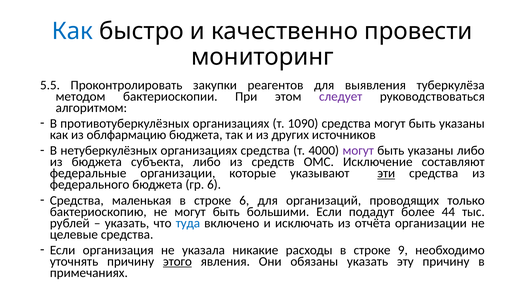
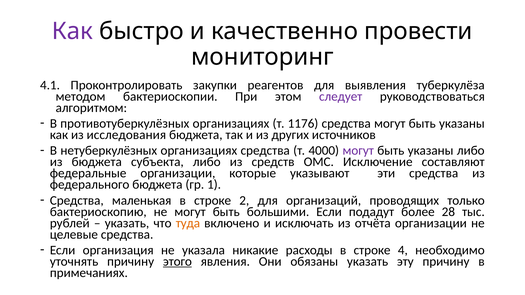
Как at (72, 31) colour: blue -> purple
5.5: 5.5 -> 4.1
1090: 1090 -> 1176
облфармацию: облфармацию -> исследования
эти underline: present -> none
гр 6: 6 -> 1
строке 6: 6 -> 2
44: 44 -> 28
туда colour: blue -> orange
9: 9 -> 4
